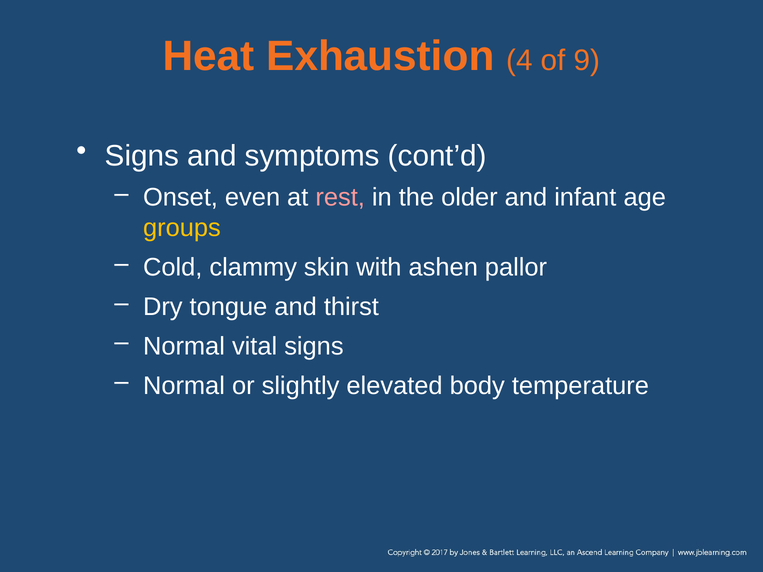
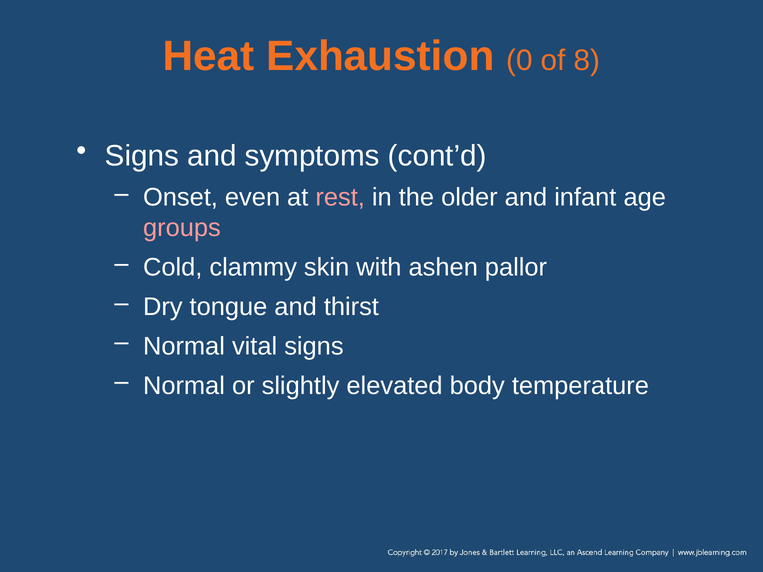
4: 4 -> 0
9: 9 -> 8
groups colour: yellow -> pink
